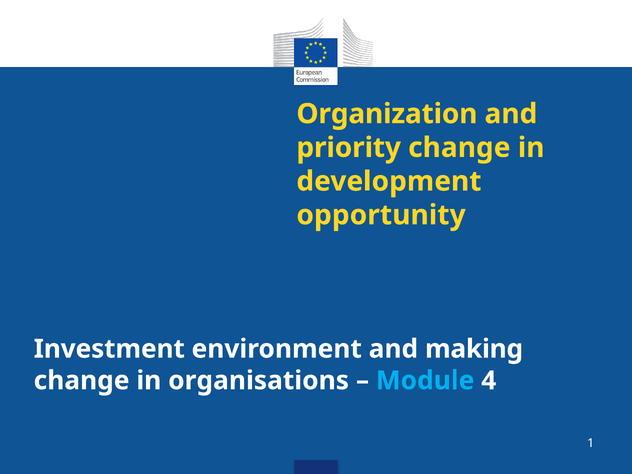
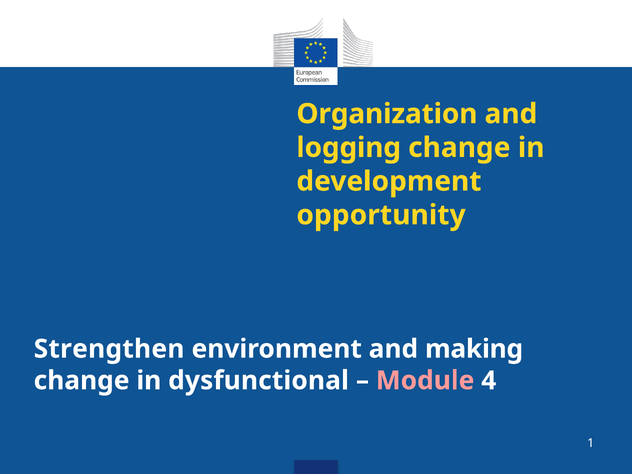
priority: priority -> logging
Investment: Investment -> Strengthen
organisations: organisations -> dysfunctional
Module colour: light blue -> pink
